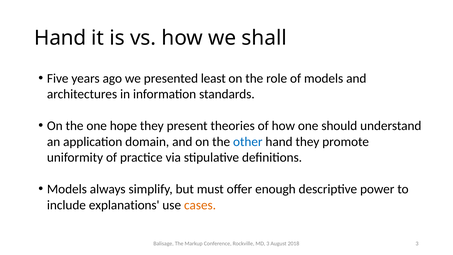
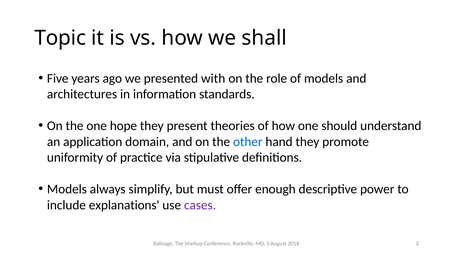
Hand at (60, 38): Hand -> Topic
least: least -> with
cases colour: orange -> purple
